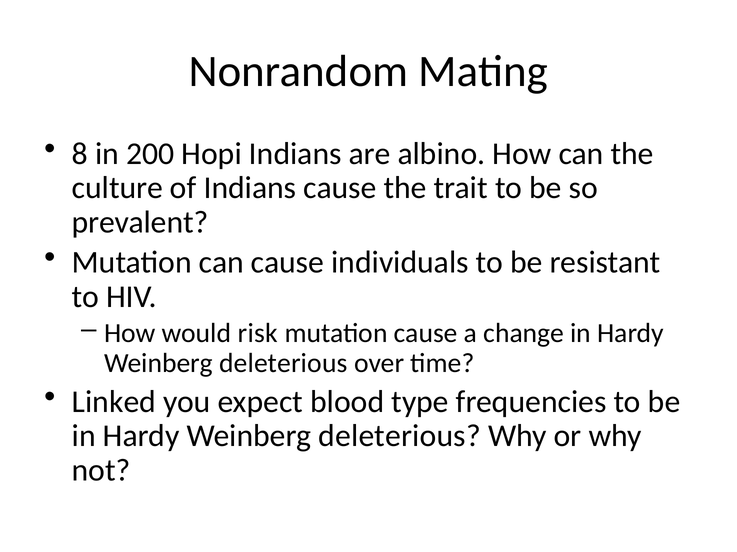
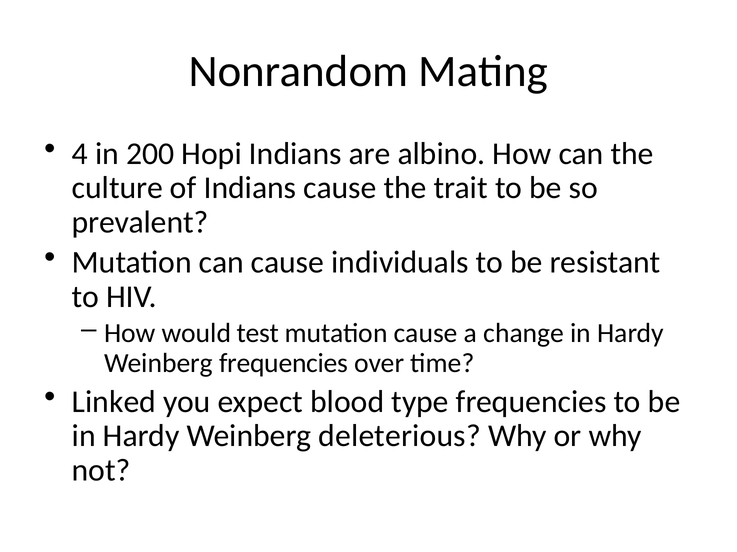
8: 8 -> 4
risk: risk -> test
deleterious at (283, 364): deleterious -> frequencies
